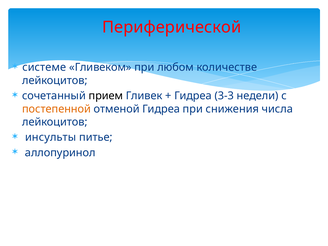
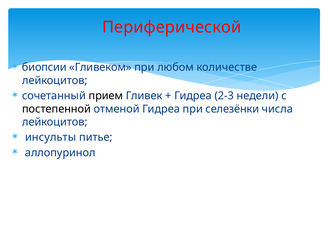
системе: системе -> биопсии
3-3: 3-3 -> 2-3
постепенной colour: orange -> black
снижения: снижения -> селезёнки
